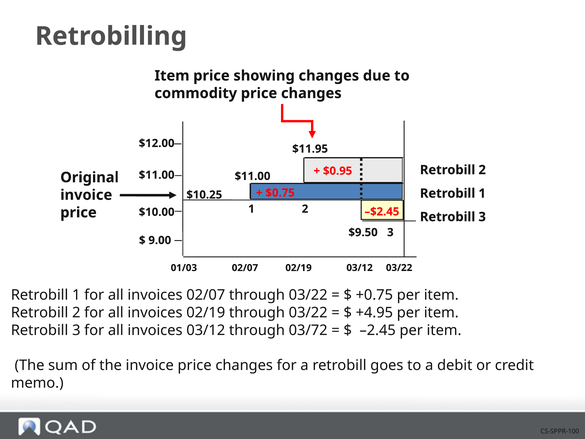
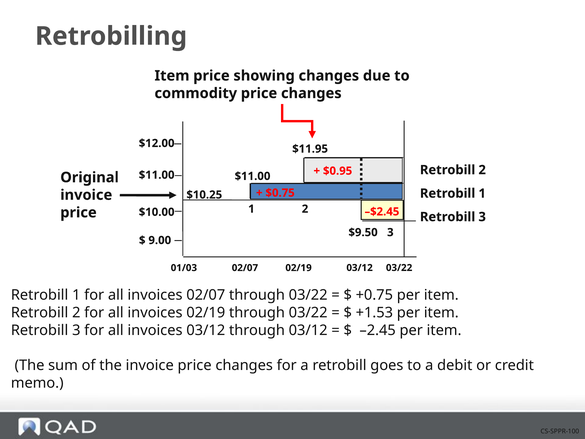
+4.95: +4.95 -> +1.53
through 03/72: 03/72 -> 03/12
